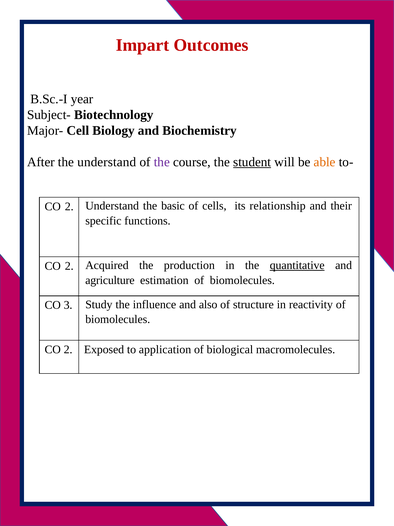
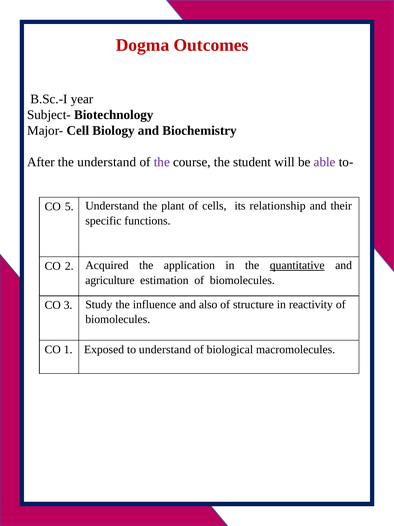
Impart: Impart -> Dogma
student underline: present -> none
able colour: orange -> purple
2 at (69, 206): 2 -> 5
basic: basic -> plant
production: production -> application
2 at (68, 349): 2 -> 1
to application: application -> understand
